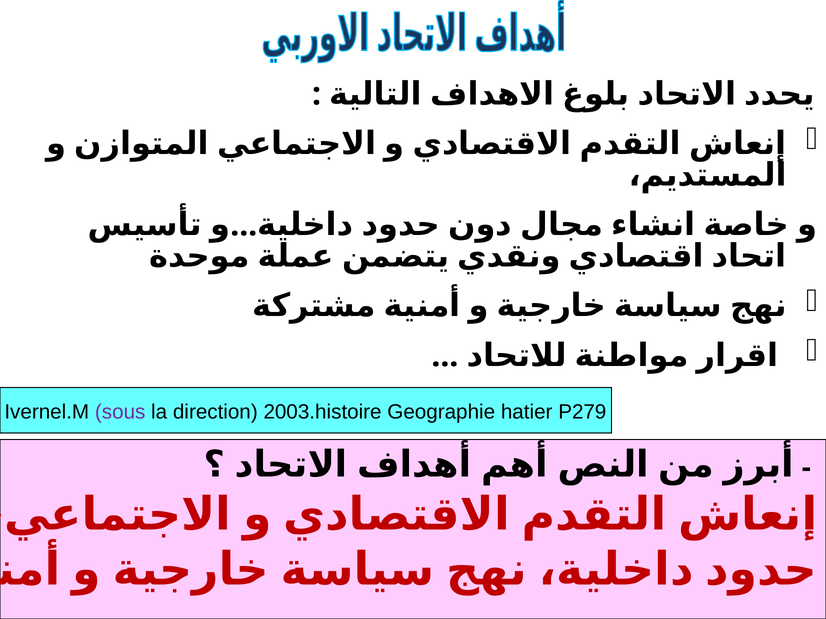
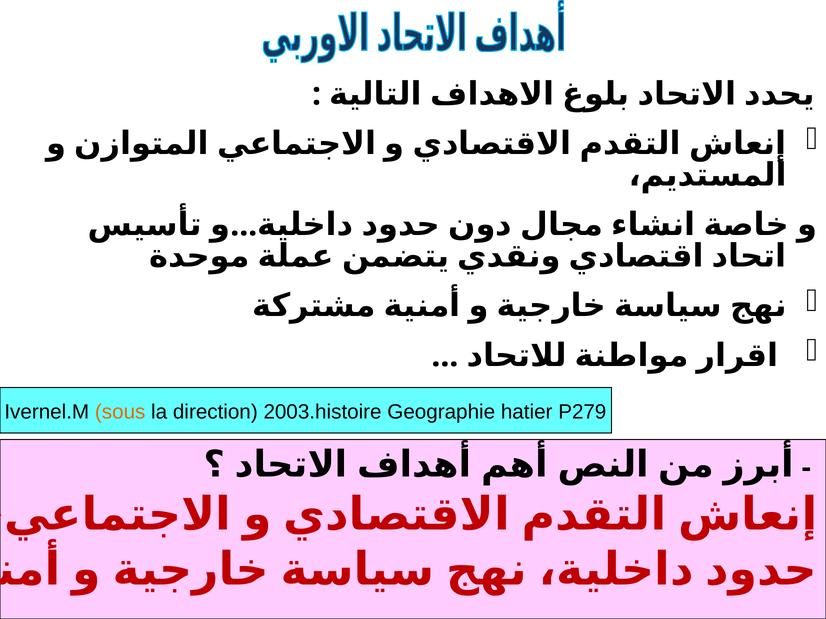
sous colour: purple -> orange
